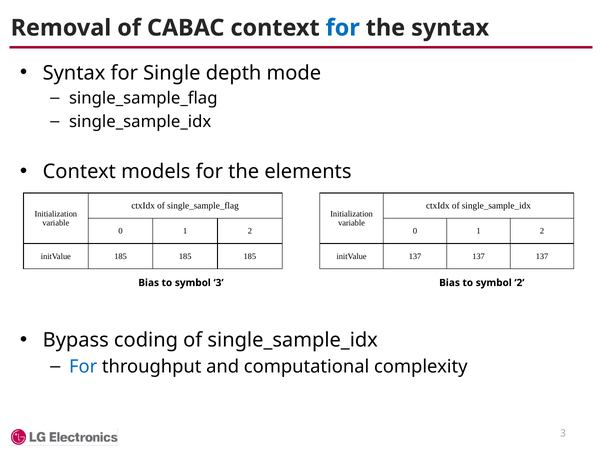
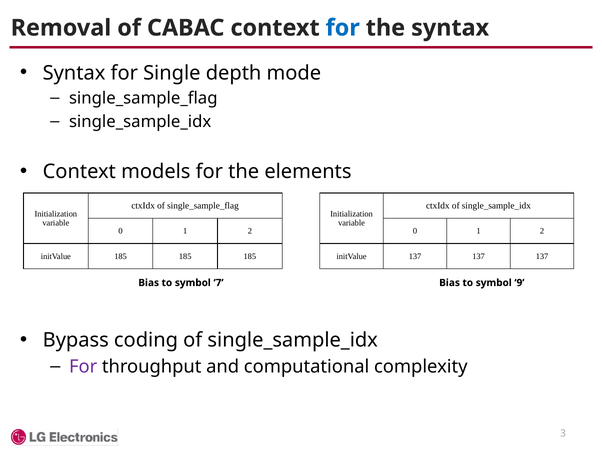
symbol 3: 3 -> 7
symbol 2: 2 -> 9
For at (83, 366) colour: blue -> purple
